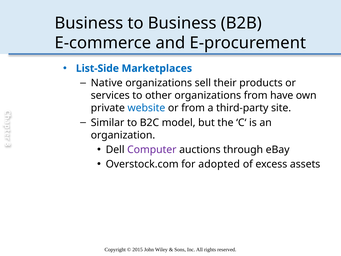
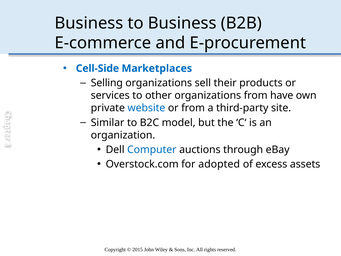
List-Side: List-Side -> Cell-Side
Native: Native -> Selling
Computer colour: purple -> blue
